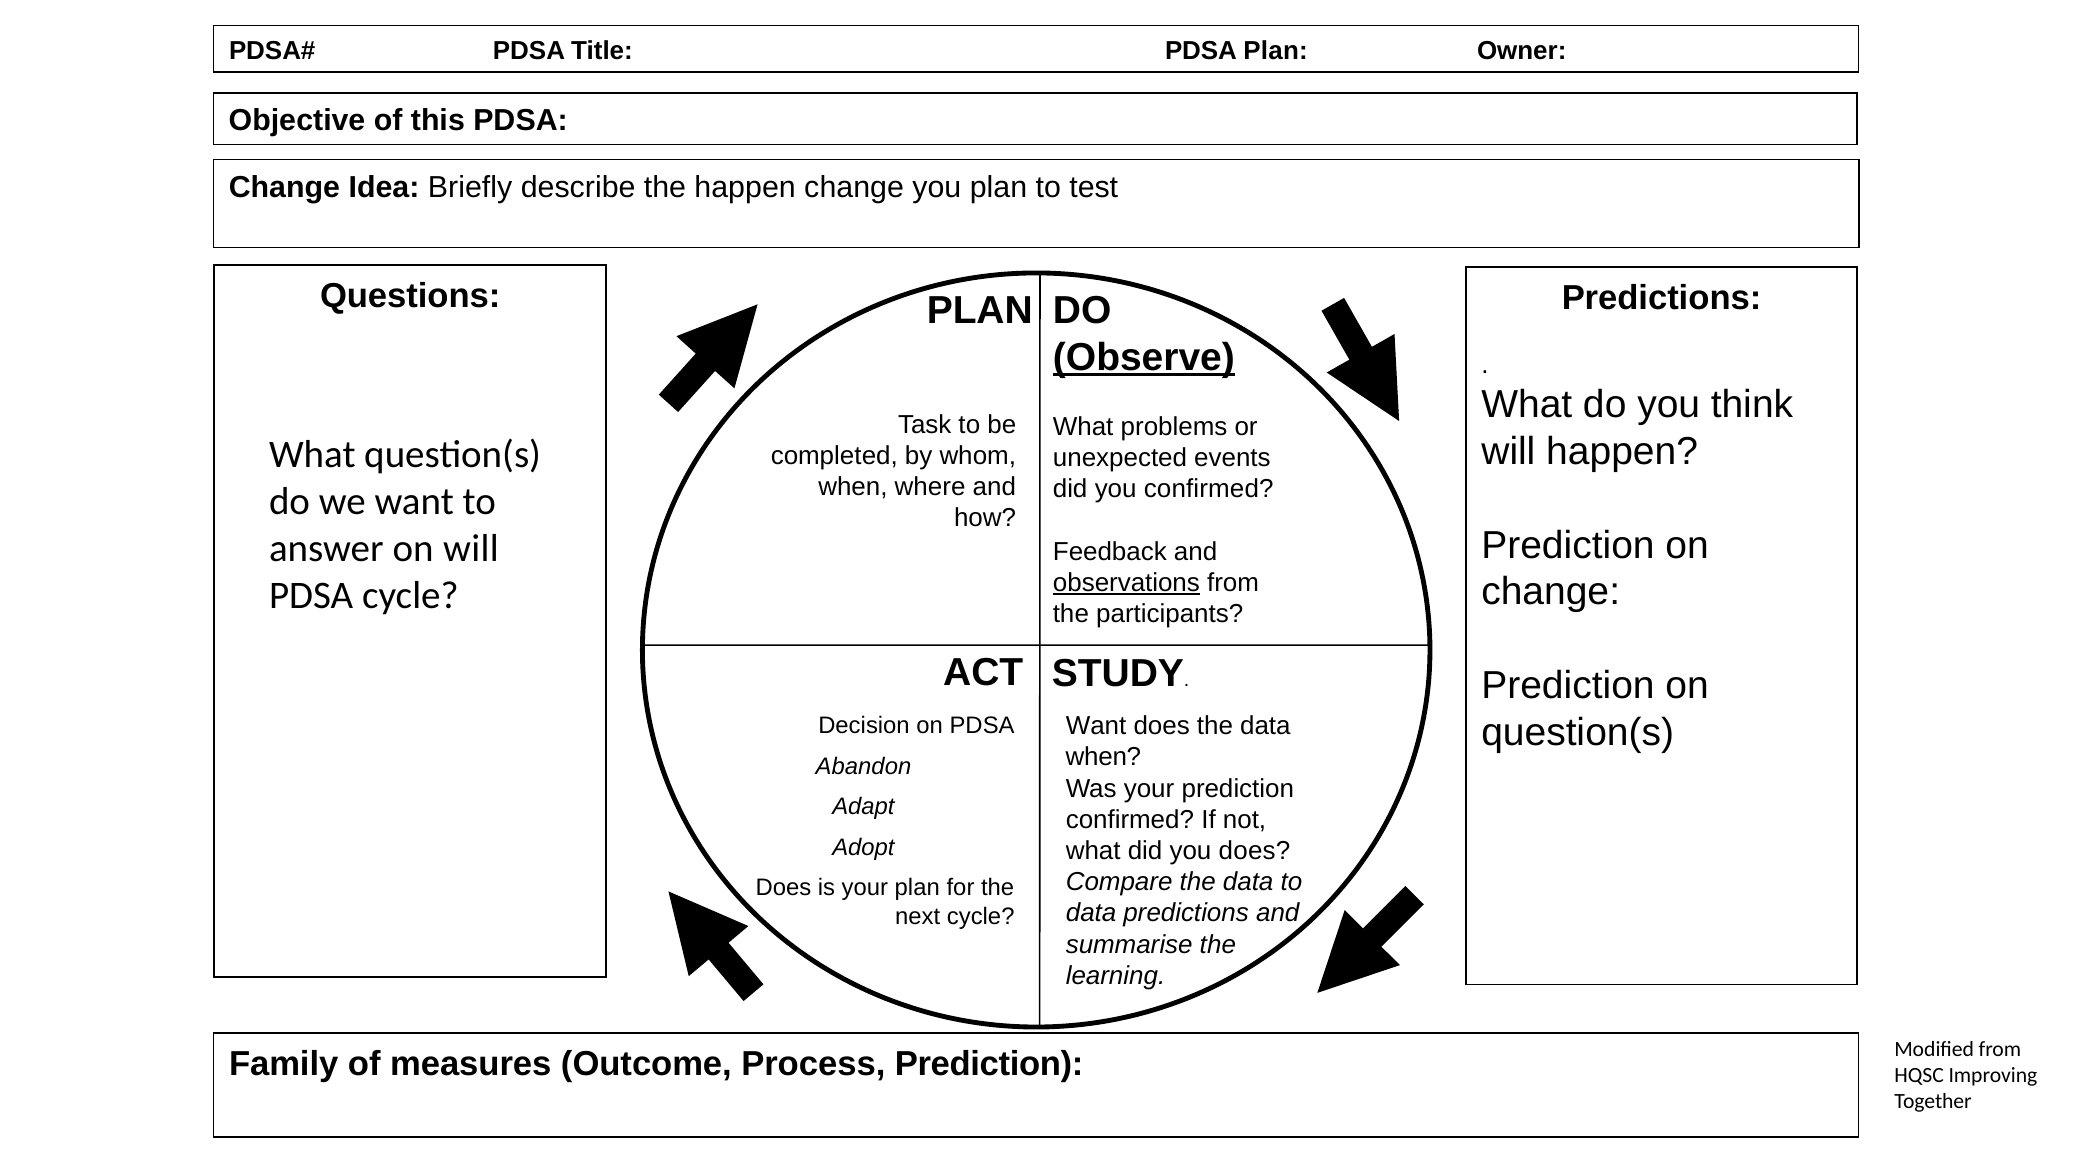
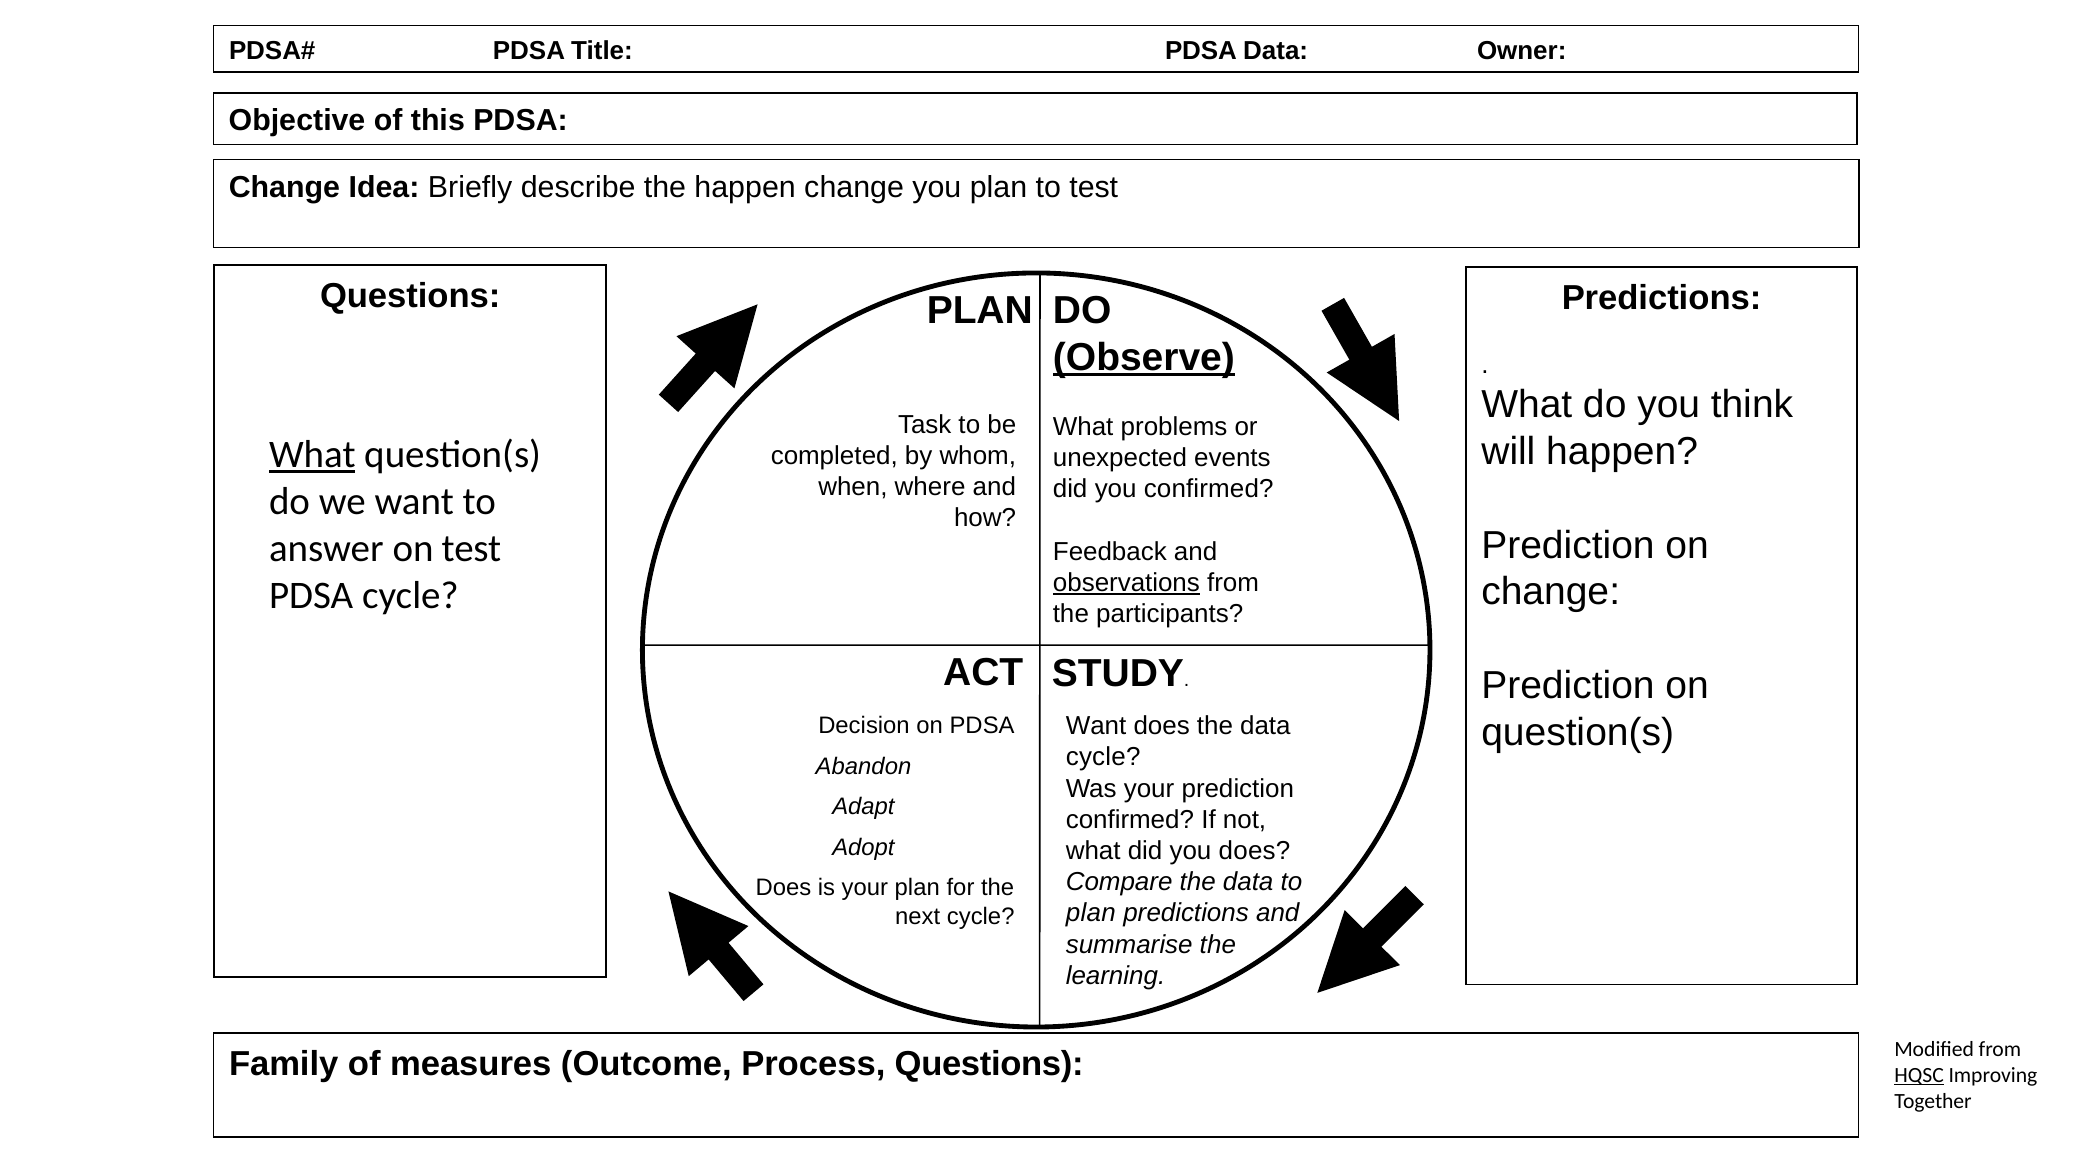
PDSA Plan: Plan -> Data
What at (312, 455) underline: none -> present
on will: will -> test
when at (1103, 757): when -> cycle
data at (1091, 913): data -> plan
Process Prediction: Prediction -> Questions
HQSC underline: none -> present
